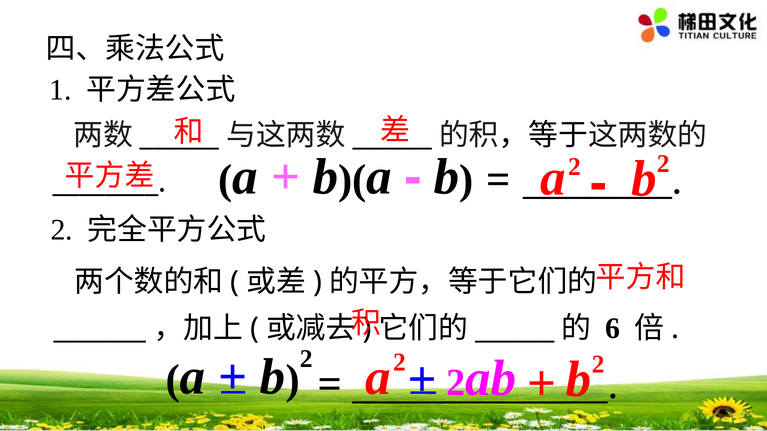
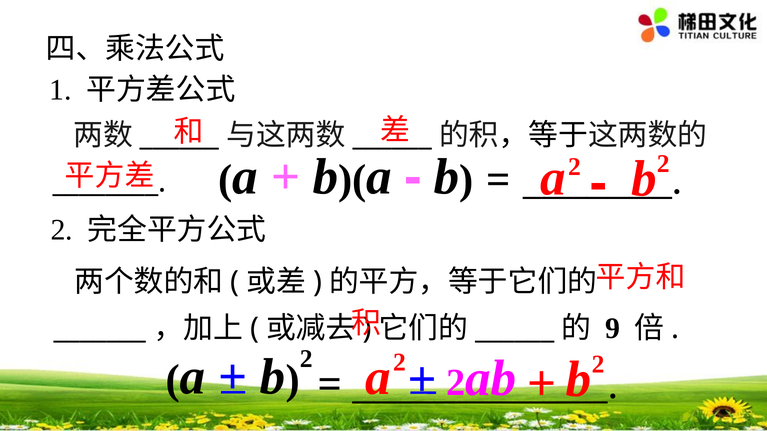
6: 6 -> 9
